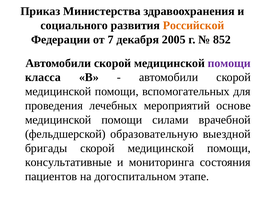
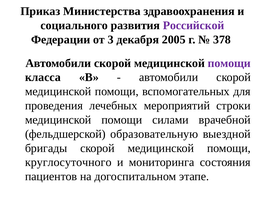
Российской colour: orange -> purple
7: 7 -> 3
852: 852 -> 378
основе: основе -> строки
консультативные: консультативные -> круглосуточного
